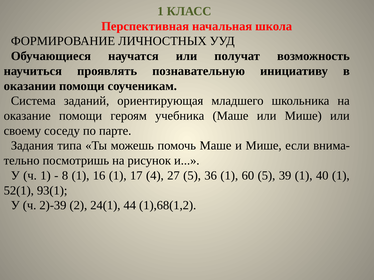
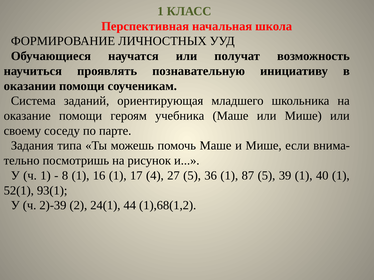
60: 60 -> 87
